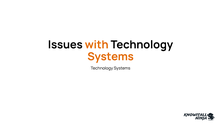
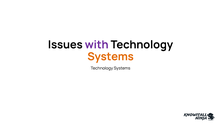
with colour: orange -> purple
